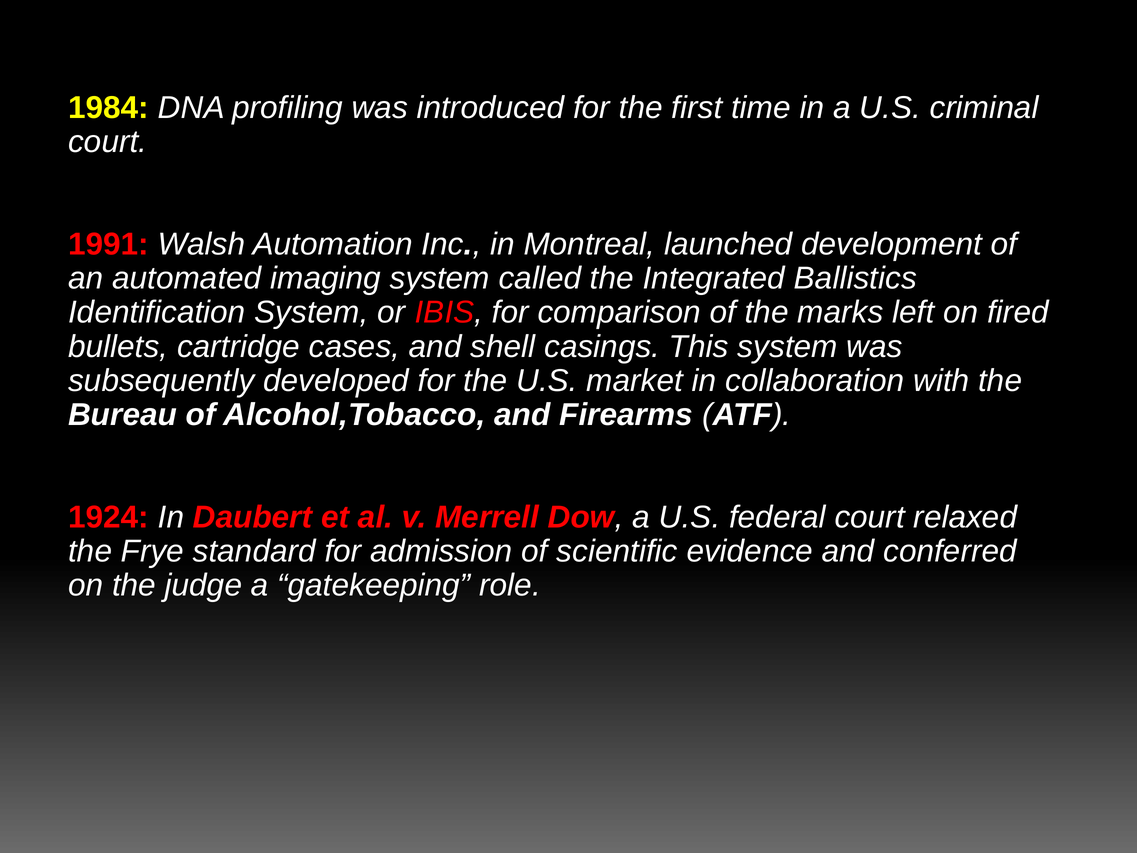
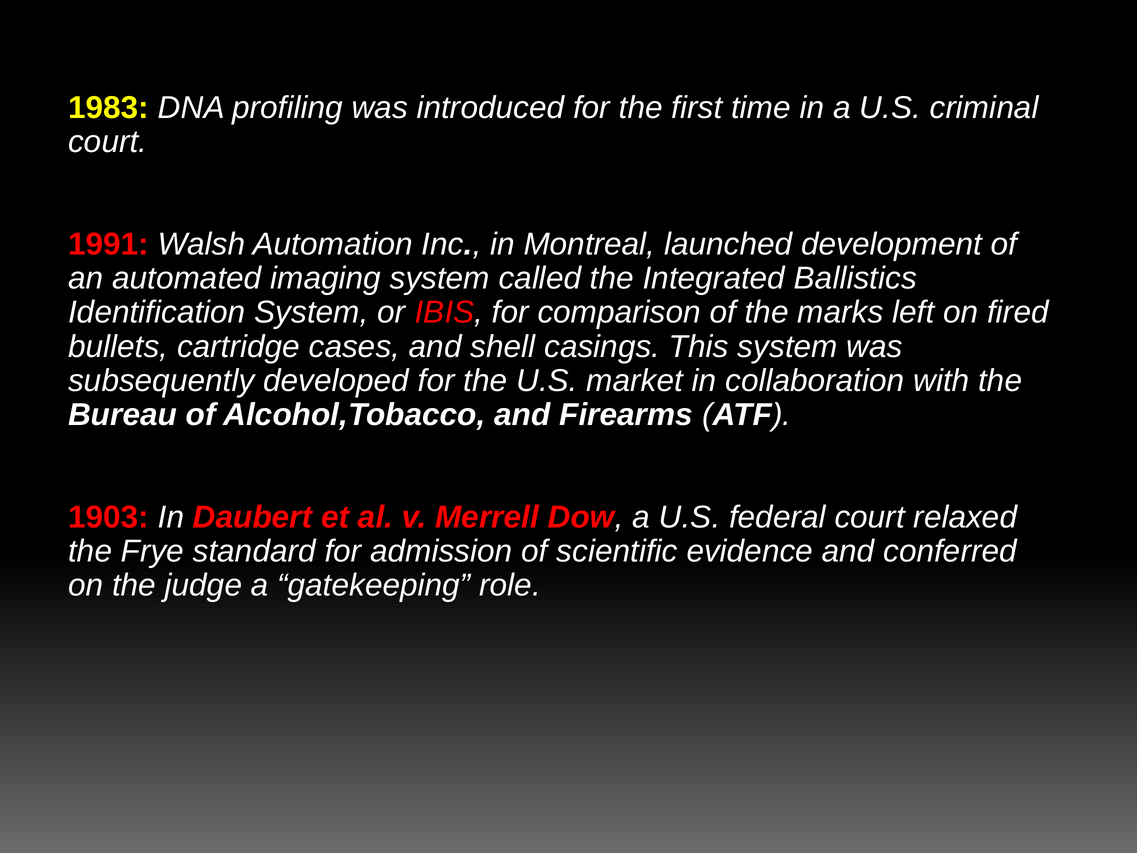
1984: 1984 -> 1983
1924: 1924 -> 1903
